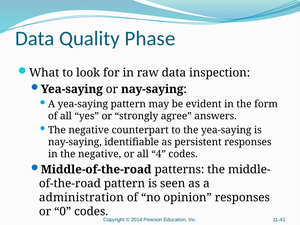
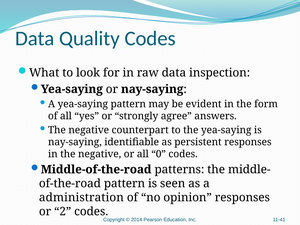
Quality Phase: Phase -> Codes
4: 4 -> 0
0: 0 -> 2
